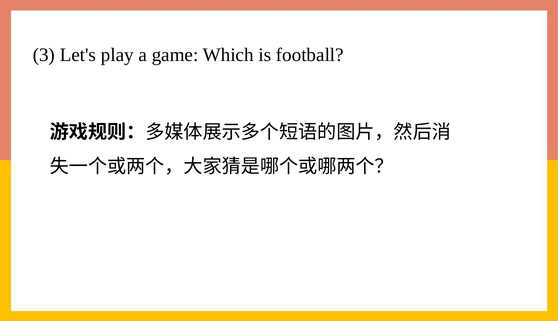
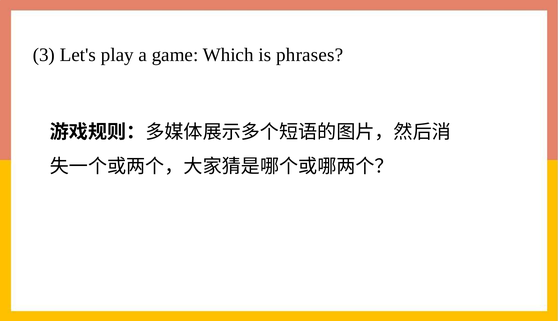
football: football -> phrases
